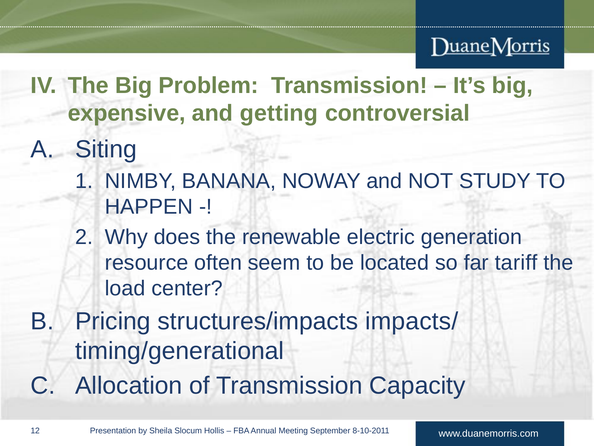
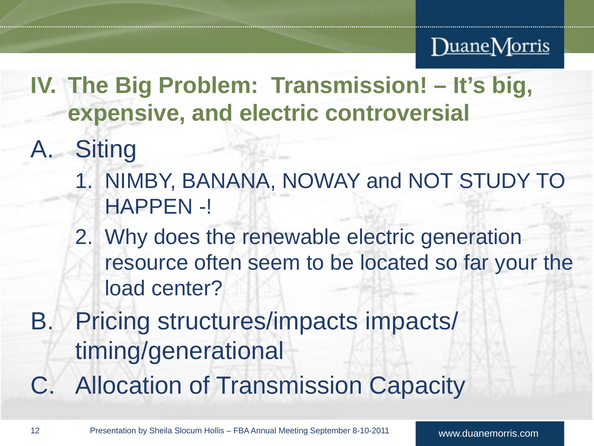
and getting: getting -> electric
tariff: tariff -> your
